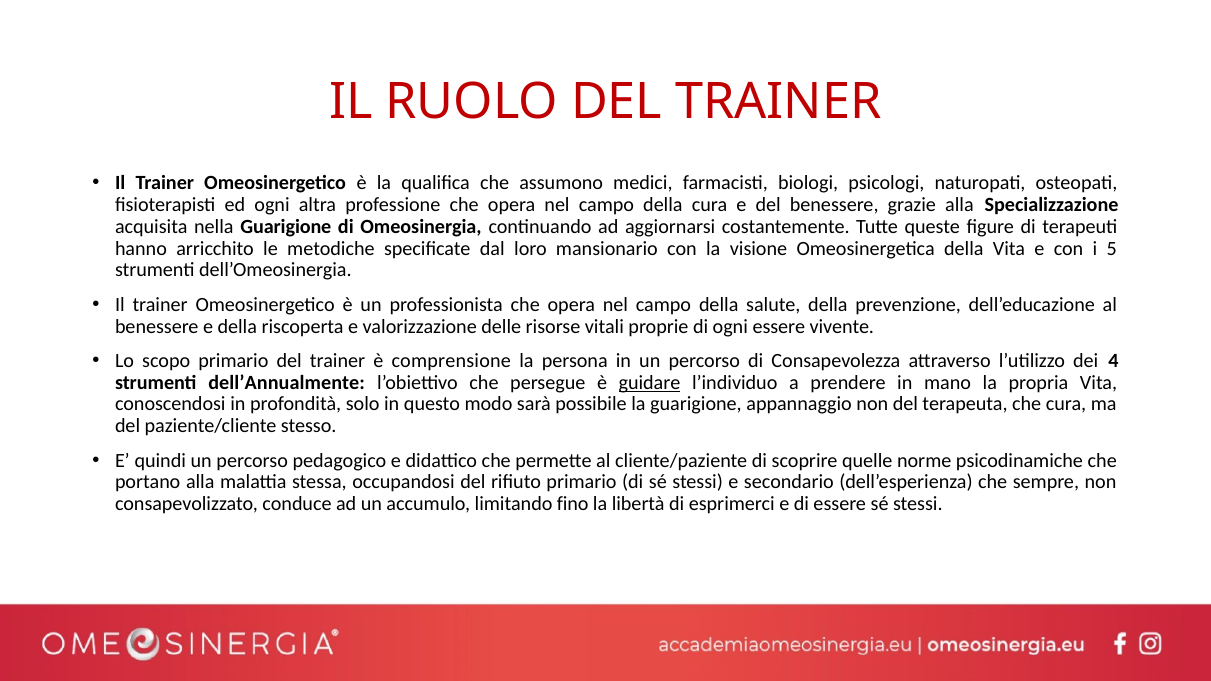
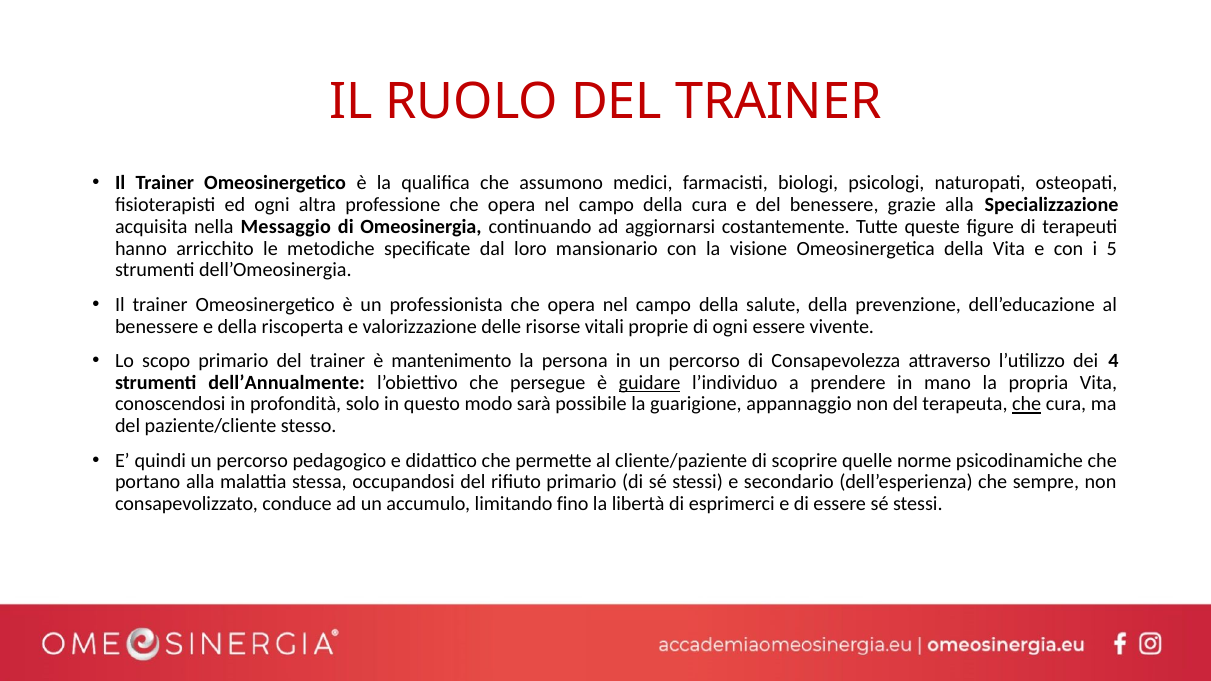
nella Guarigione: Guarigione -> Messaggio
comprensione: comprensione -> mantenimento
che at (1027, 404) underline: none -> present
